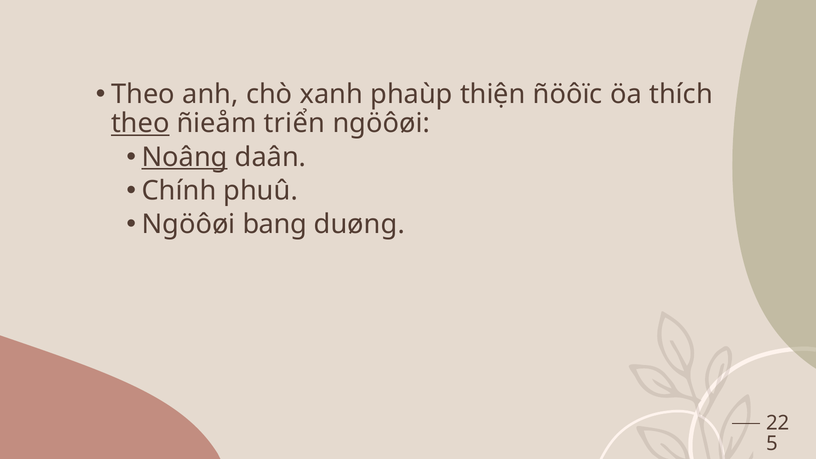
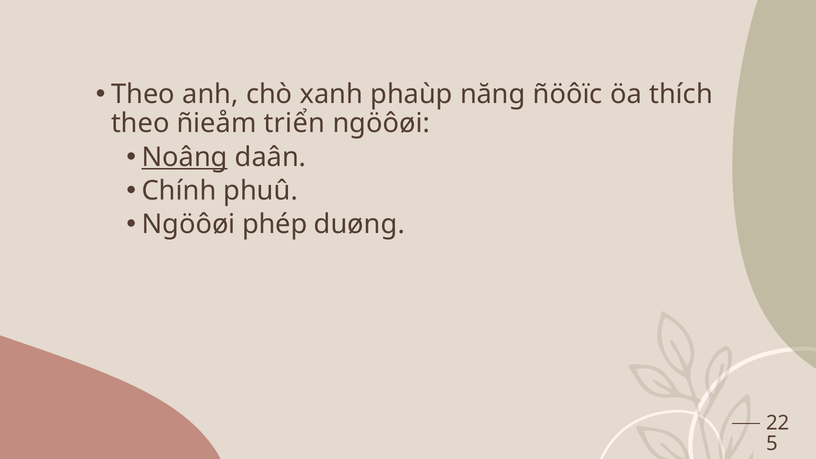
thiện: thiện -> năng
theo at (140, 123) underline: present -> none
bang: bang -> phép
